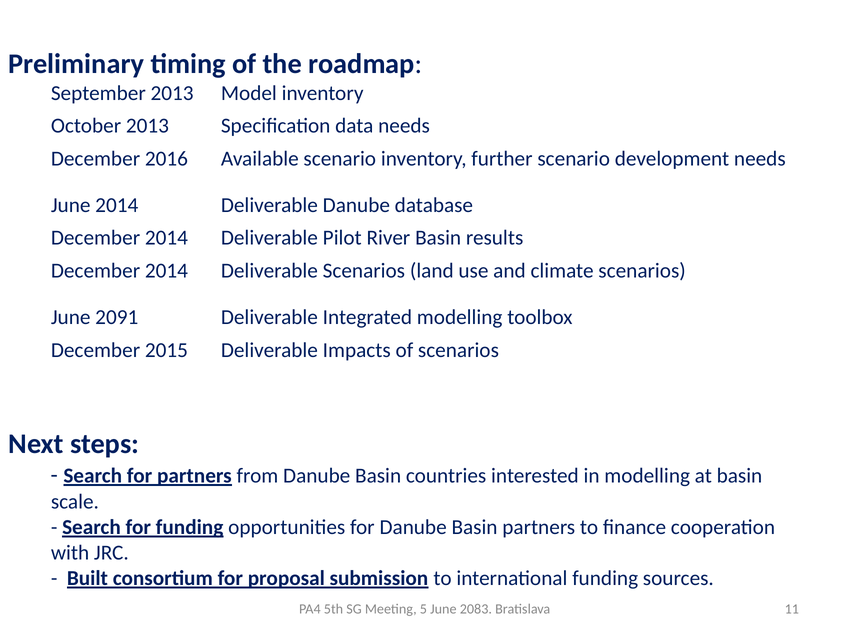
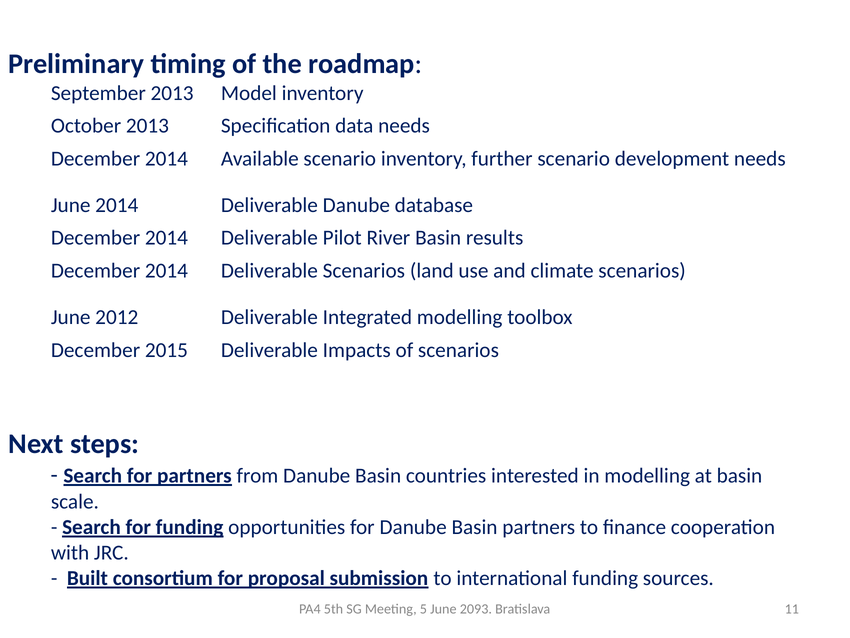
2016 at (166, 158): 2016 -> 2014
2091: 2091 -> 2012
2083: 2083 -> 2093
